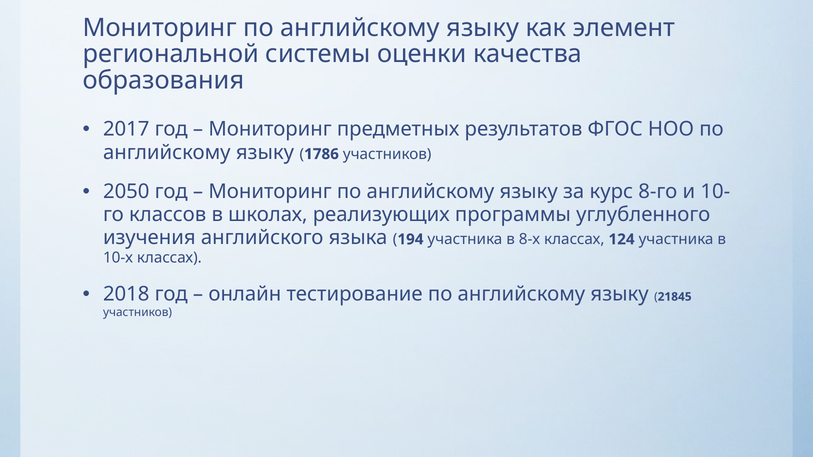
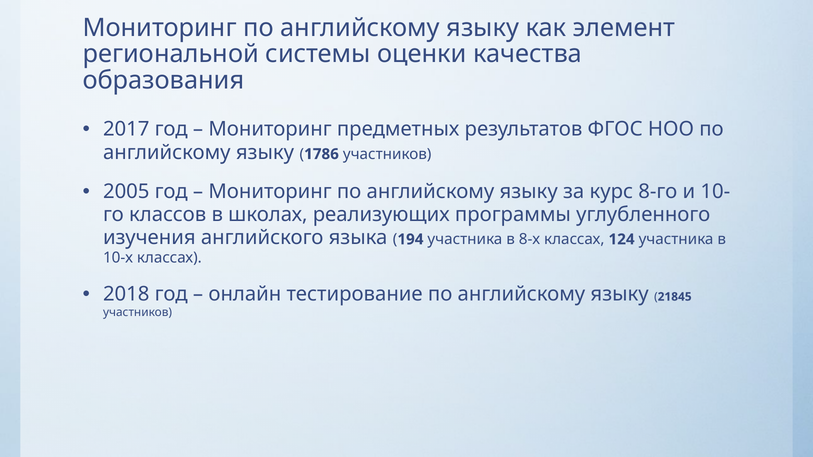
2050: 2050 -> 2005
